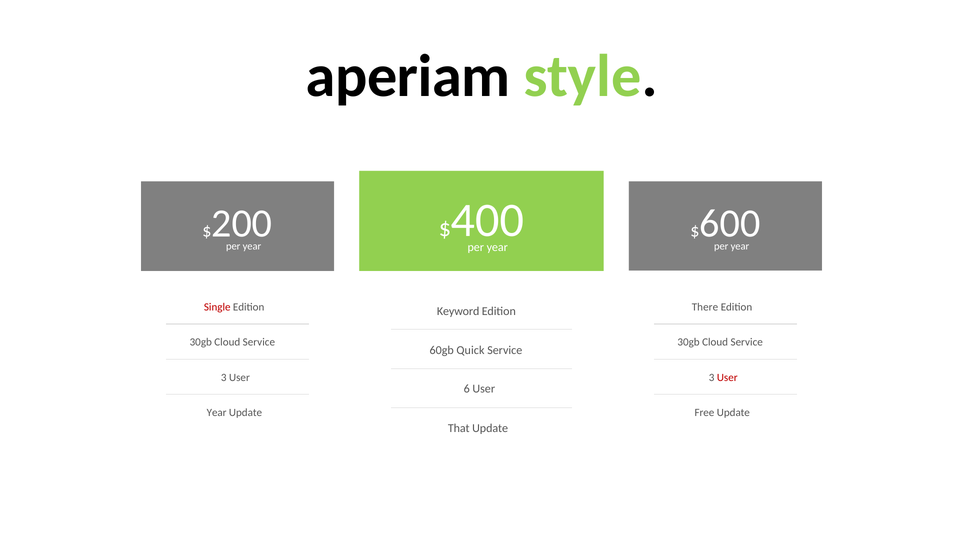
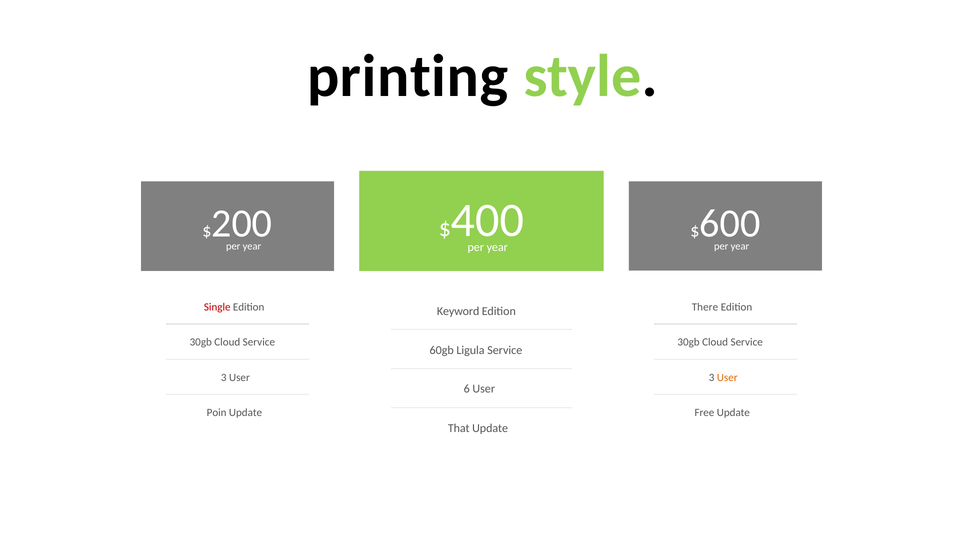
aperiam: aperiam -> printing
Quick: Quick -> Ligula
User at (727, 377) colour: red -> orange
Year at (217, 412): Year -> Poin
